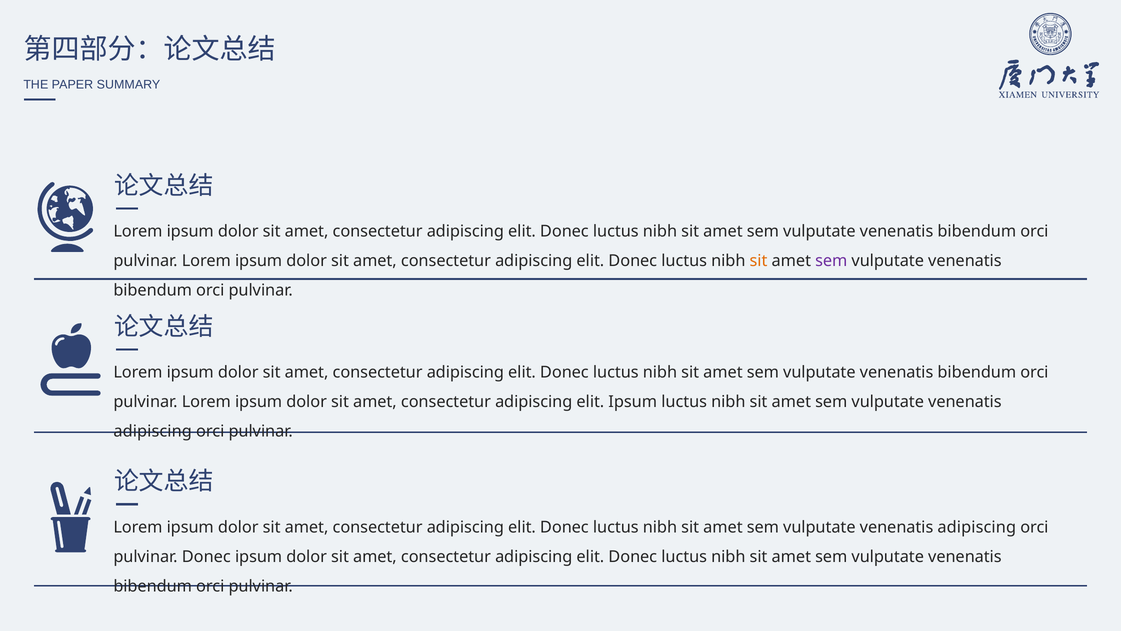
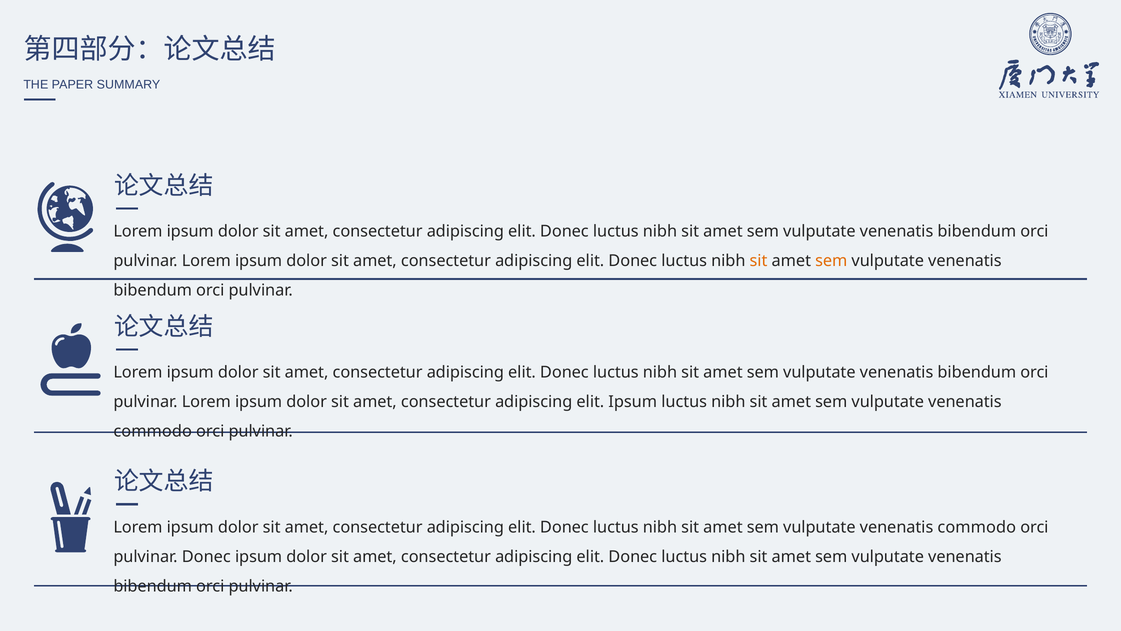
sem at (831, 261) colour: purple -> orange
adipiscing at (153, 431): adipiscing -> commodo
adipiscing at (977, 527): adipiscing -> commodo
